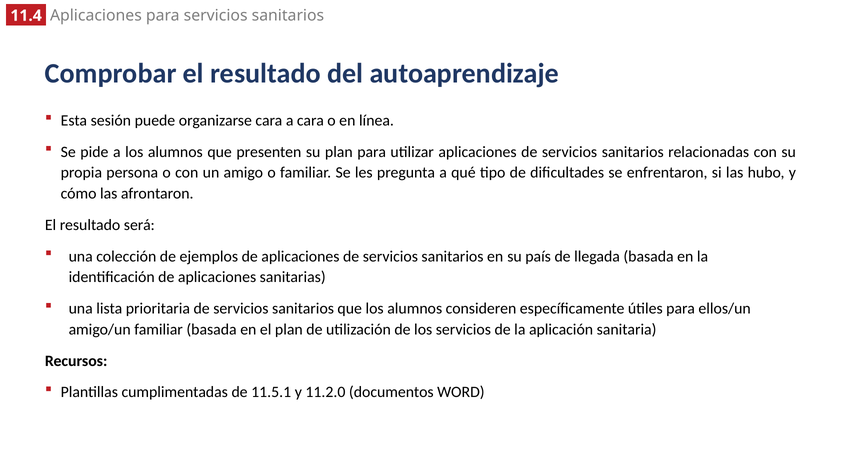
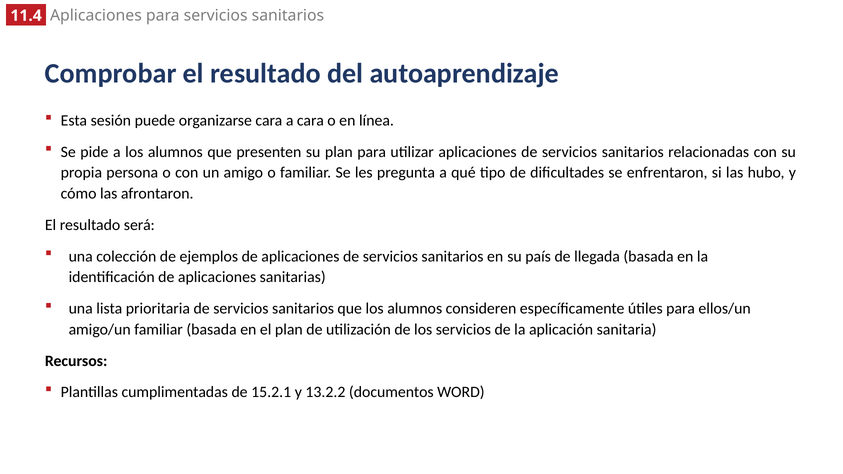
11.5.1: 11.5.1 -> 15.2.1
11.2.0: 11.2.0 -> 13.2.2
